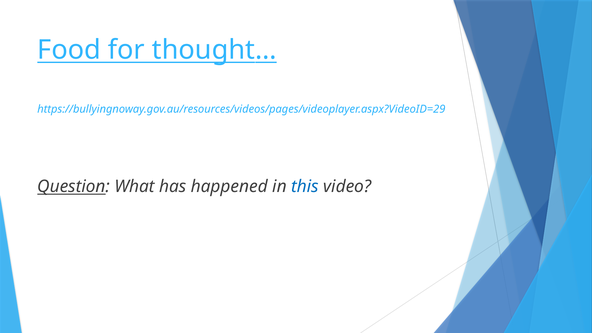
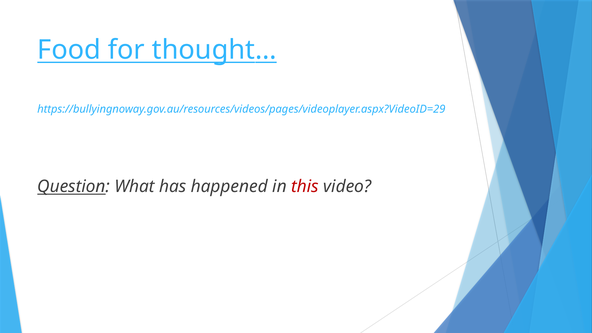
this colour: blue -> red
